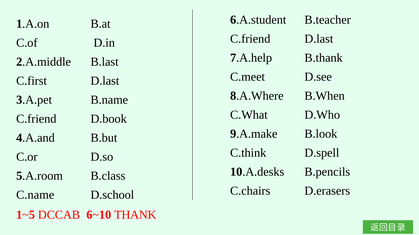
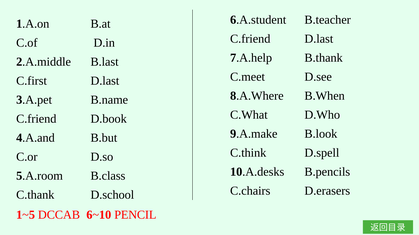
C.name: C.name -> C.thank
THANK: THANK -> PENCIL
